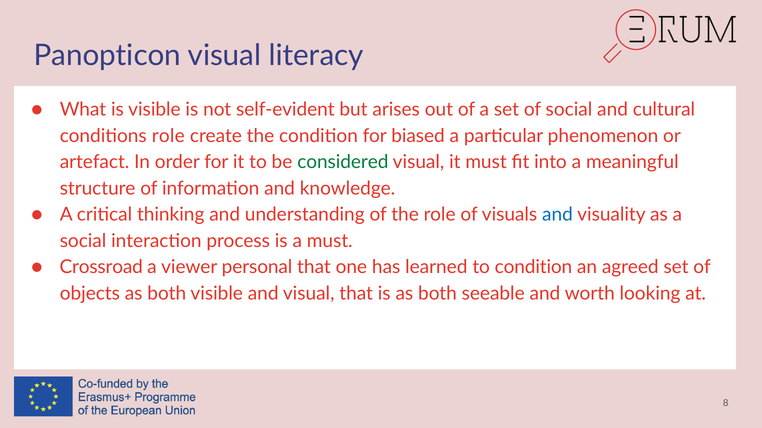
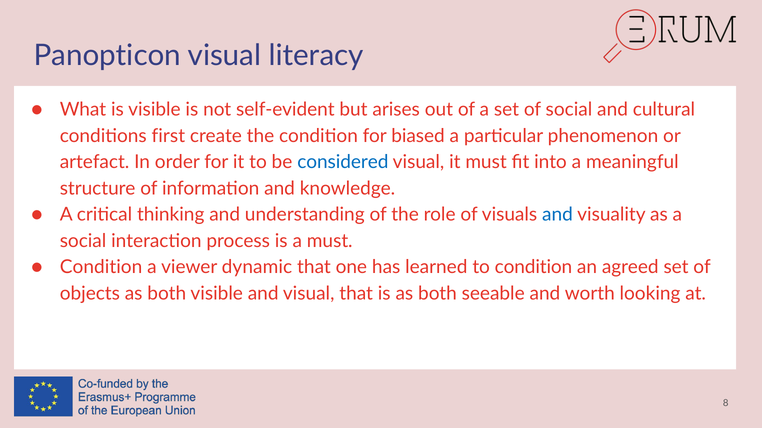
conditions role: role -> first
considered colour: green -> blue
Crossroad at (101, 268): Crossroad -> Condition
personal: personal -> dynamic
